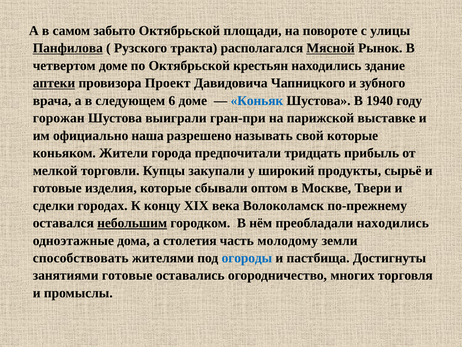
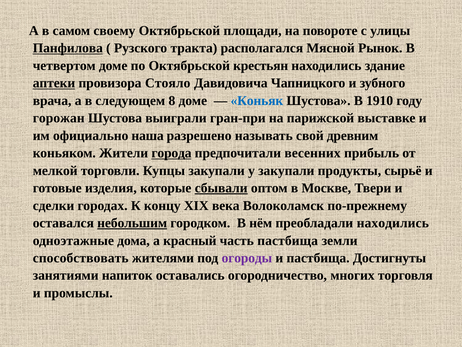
забыто: забыто -> своему
Мясной underline: present -> none
Проект: Проект -> Стояло
6: 6 -> 8
1940: 1940 -> 1910
свой которые: которые -> древним
города underline: none -> present
тридцать: тридцать -> весенних
у широкий: широкий -> закупали
сбывали underline: none -> present
столетия: столетия -> красный
часть молодому: молодому -> пастбища
огороды colour: blue -> purple
занятиями готовые: готовые -> напиток
